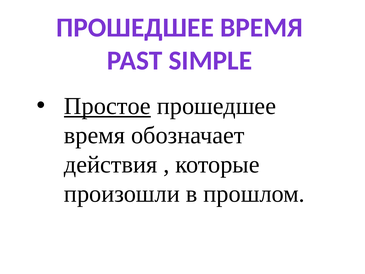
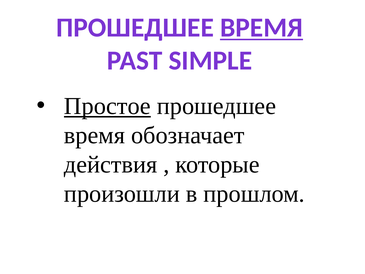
ВРЕМЯ at (262, 28) underline: none -> present
